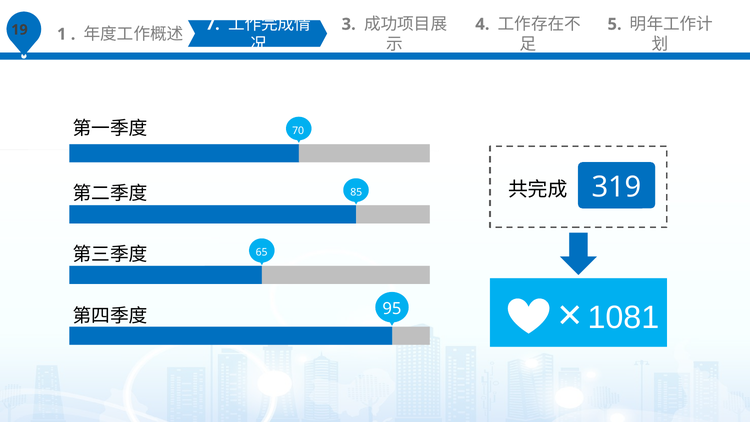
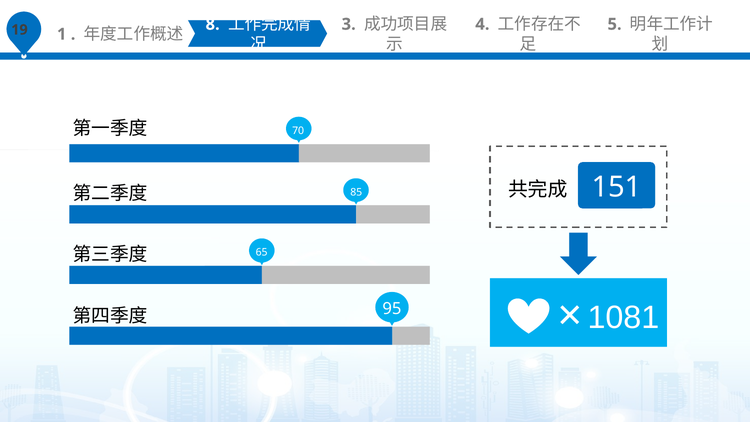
7: 7 -> 8
319: 319 -> 151
